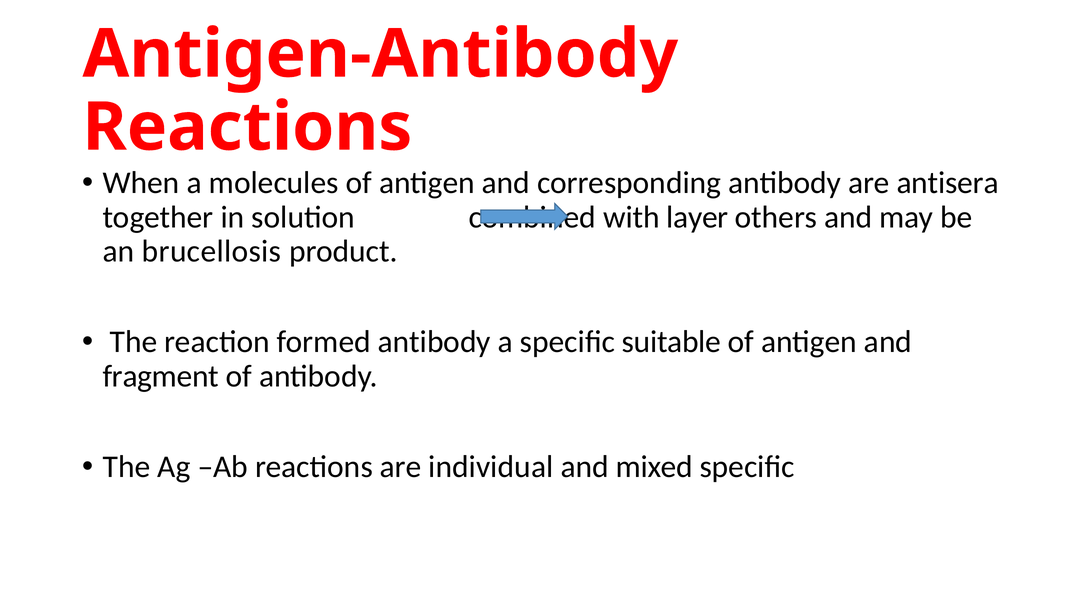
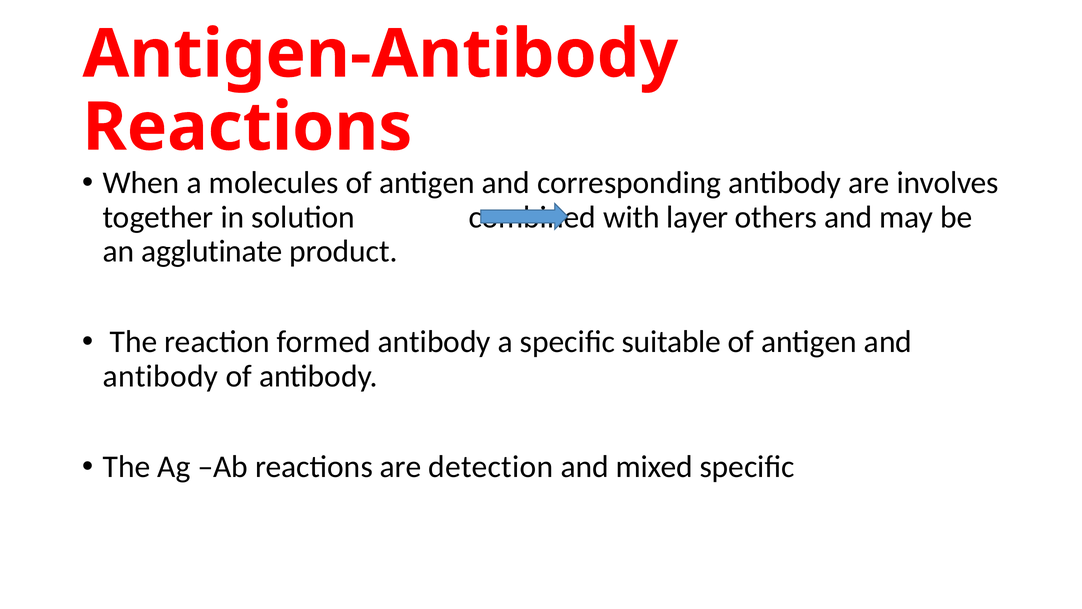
antisera: antisera -> involves
brucellosis: brucellosis -> agglutinate
fragment at (161, 376): fragment -> antibody
individual: individual -> detection
